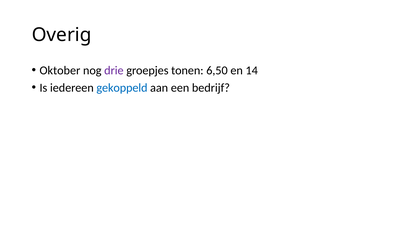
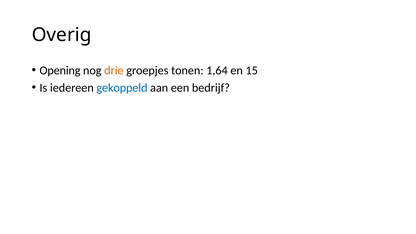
Oktober: Oktober -> Opening
drie colour: purple -> orange
6,50: 6,50 -> 1,64
14: 14 -> 15
